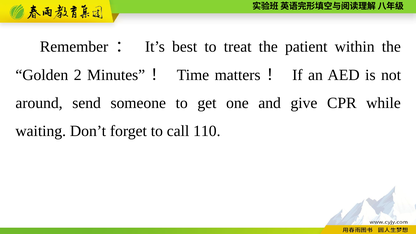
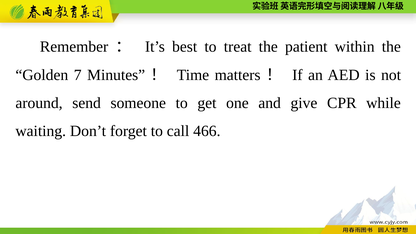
2: 2 -> 7
110: 110 -> 466
